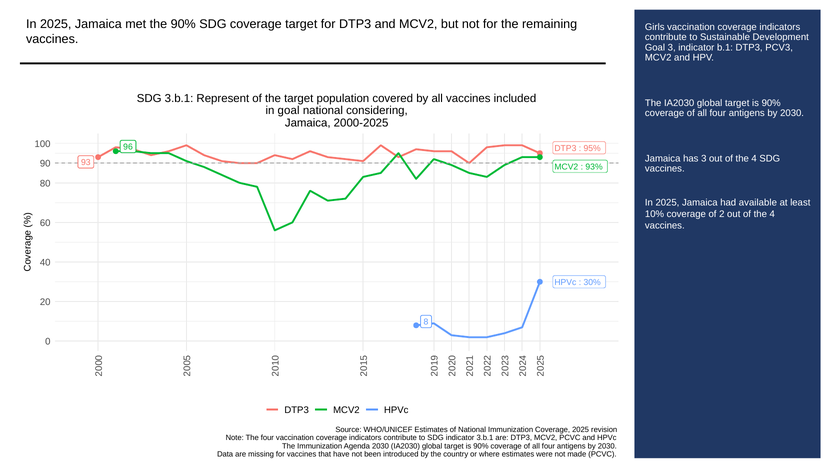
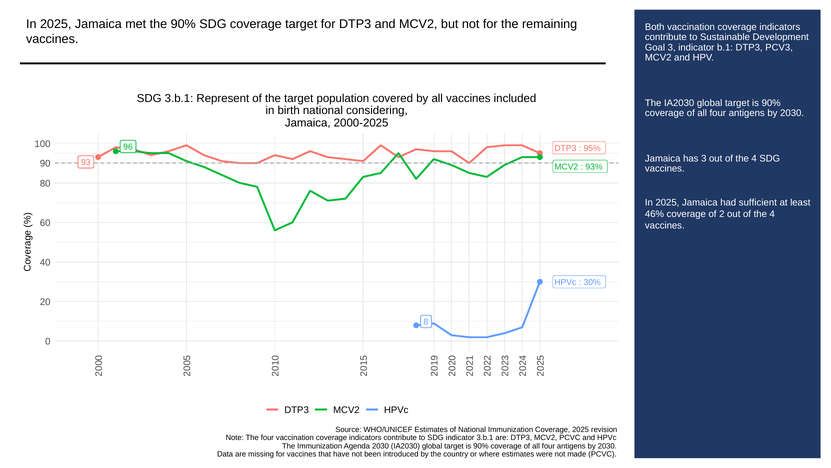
Girls: Girls -> Both
in goal: goal -> birth
available: available -> sufficient
10%: 10% -> 46%
